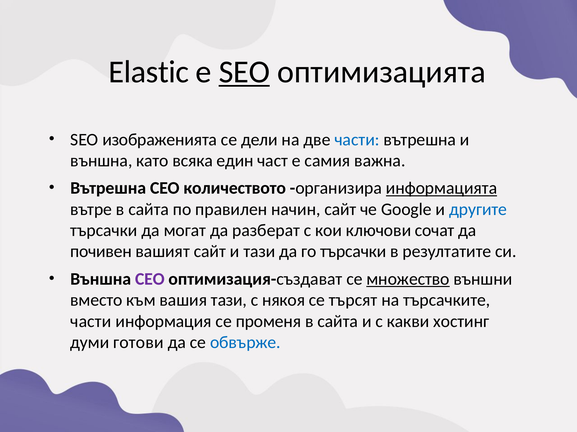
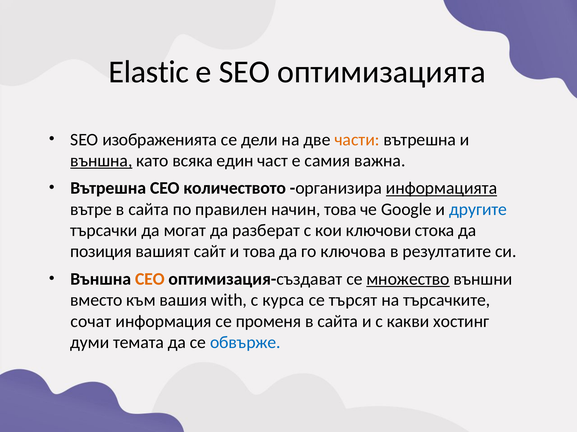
SEO at (244, 72) underline: present -> none
части at (357, 140) colour: blue -> orange
външна at (101, 161) underline: none -> present
начин сайт: сайт -> това
сочат: сочат -> стока
почивен: почивен -> позиция
и тази: тази -> това
го търсачки: търсачки -> ключова
СЕО at (150, 279) colour: purple -> orange
вашия тази: тази -> with
някоя: някоя -> курса
части at (91, 322): части -> сочат
готови: готови -> темата
